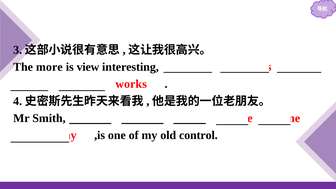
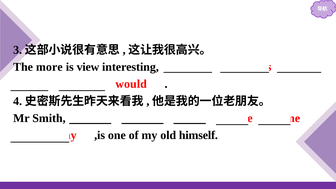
works: works -> would
control: control -> himself
